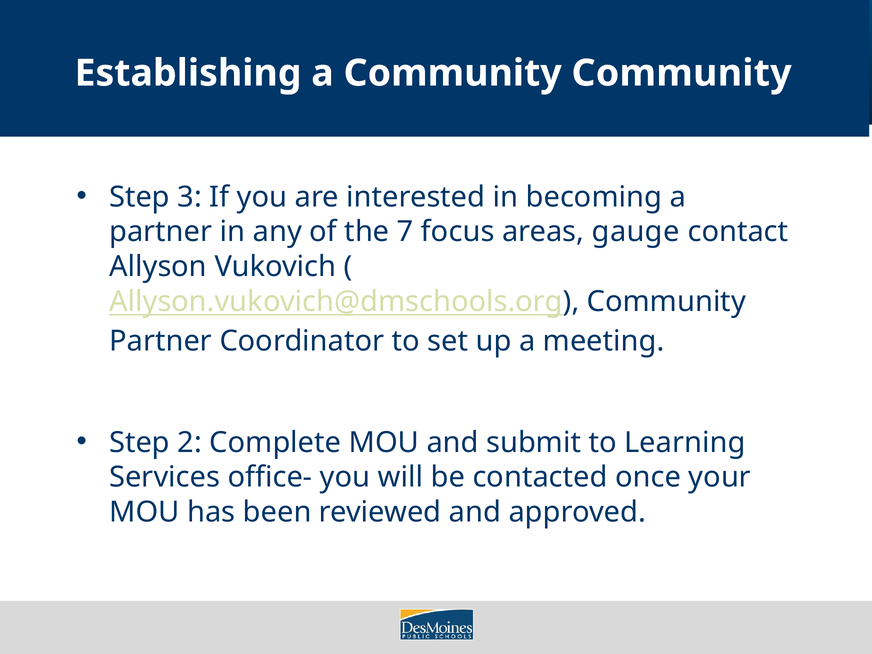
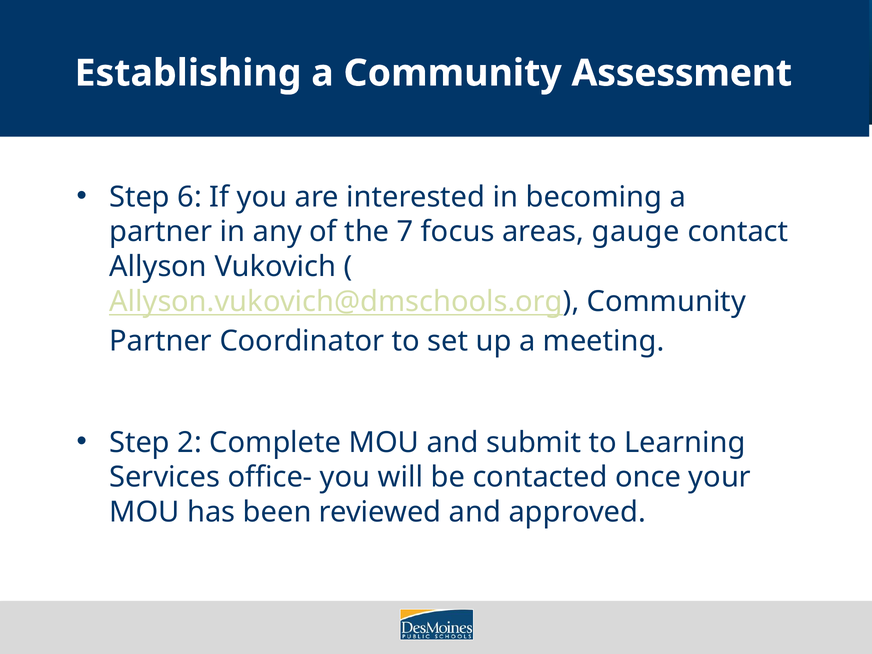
Community Community: Community -> Assessment
3: 3 -> 6
